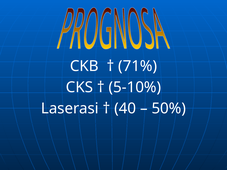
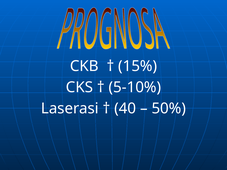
71%: 71% -> 15%
